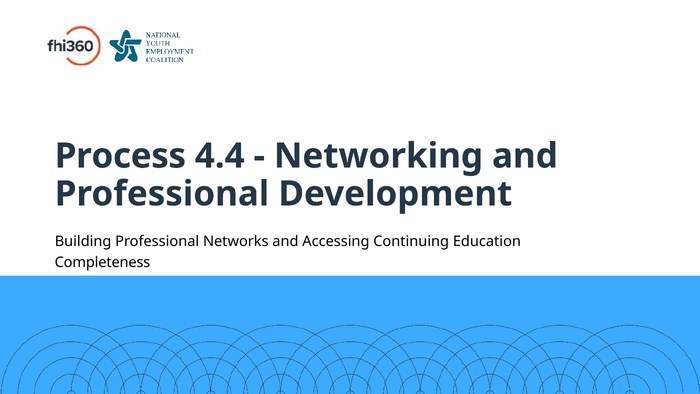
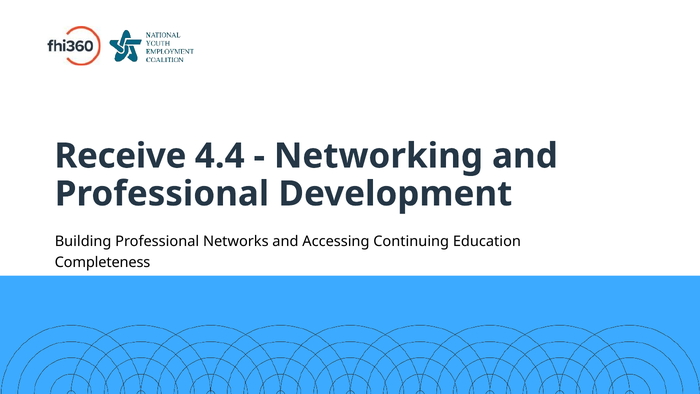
Process: Process -> Receive
